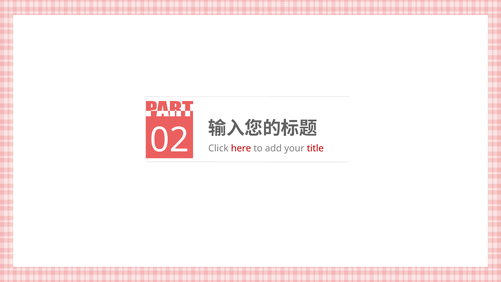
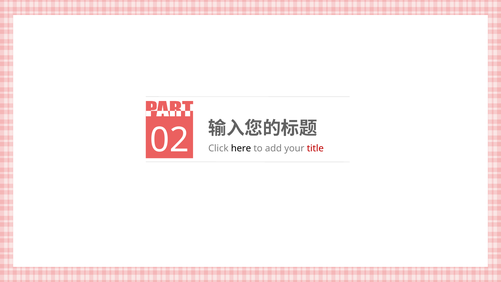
here colour: red -> black
